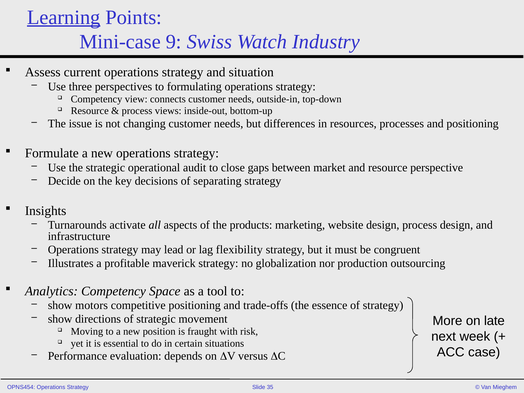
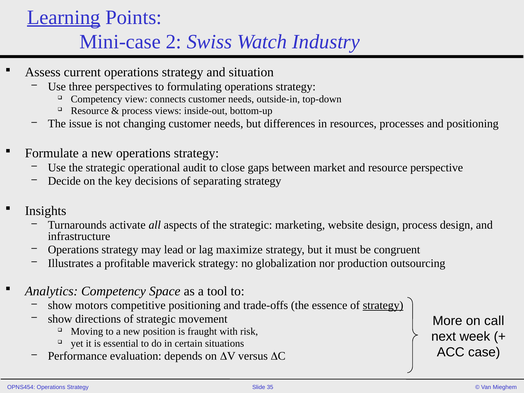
9: 9 -> 2
of the products: products -> strategic
flexibility: flexibility -> maximize
strategy at (383, 305) underline: none -> present
late: late -> call
